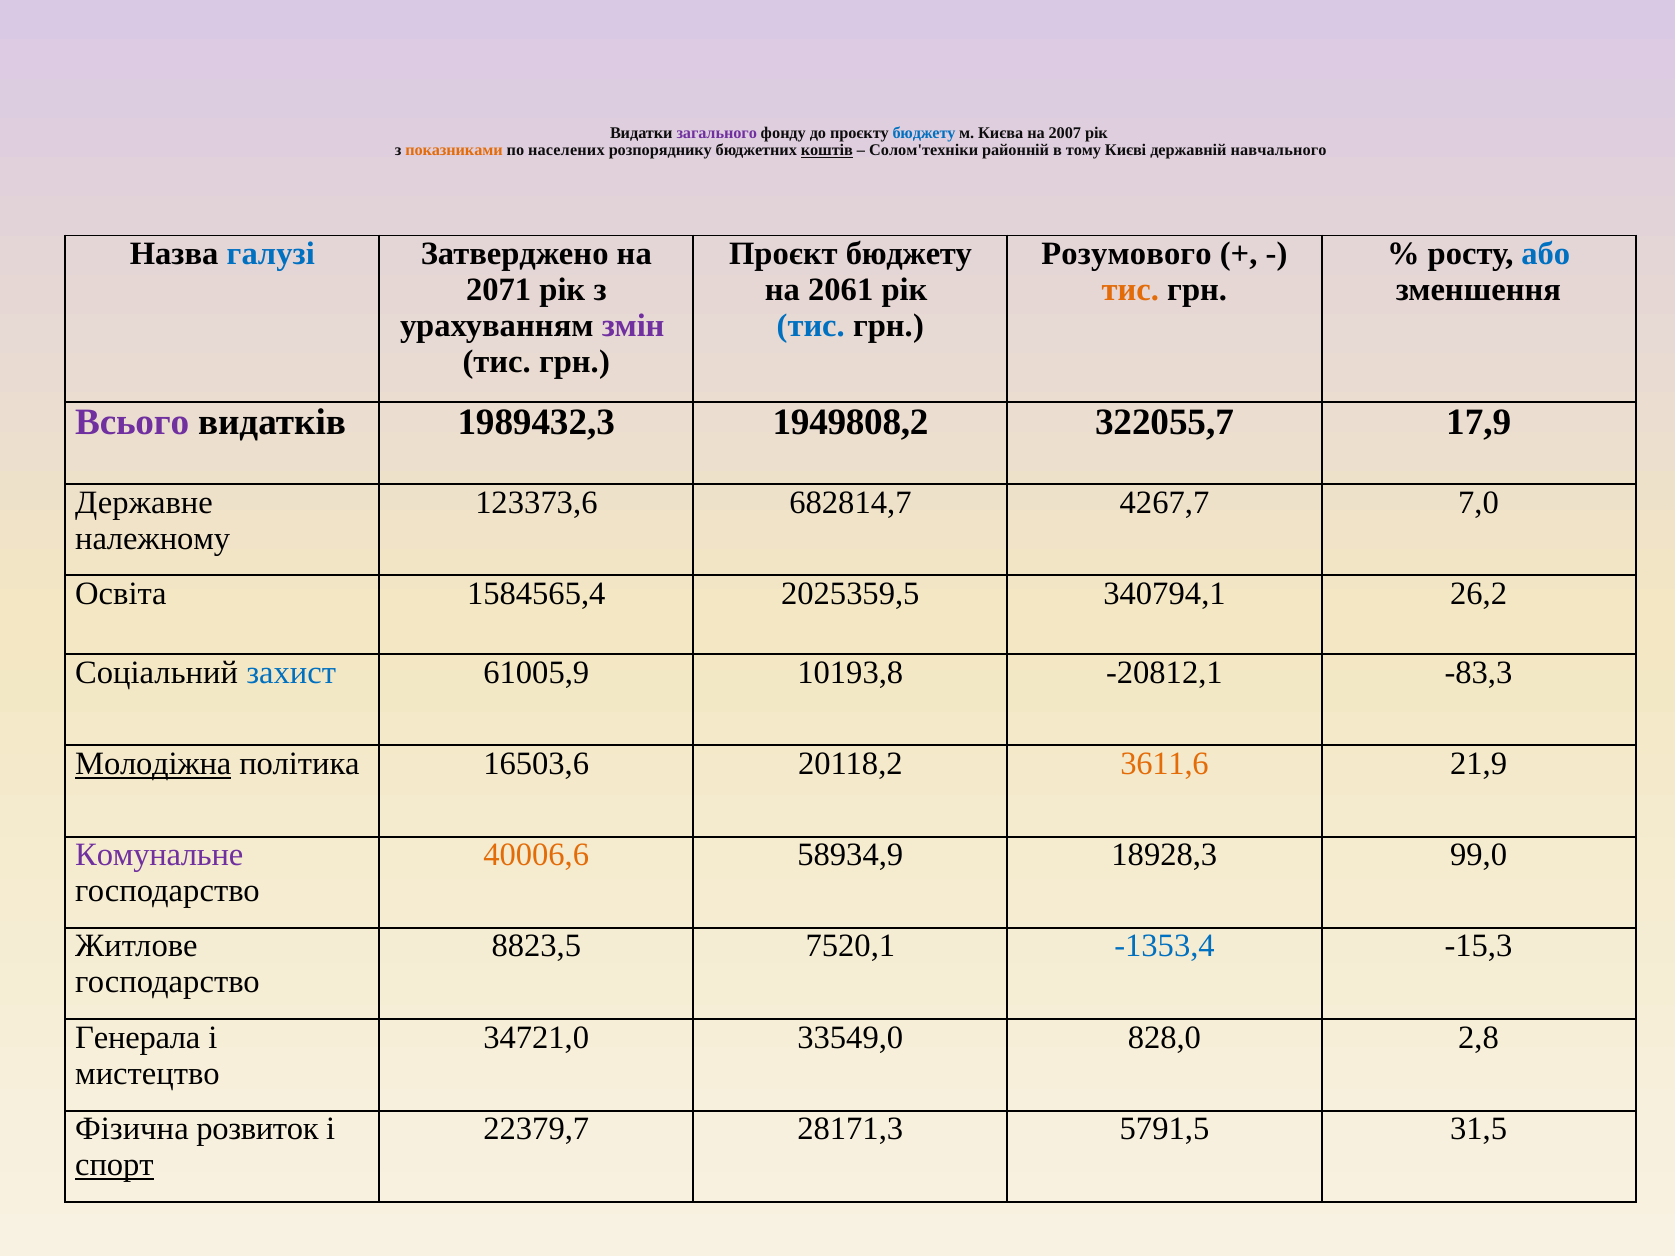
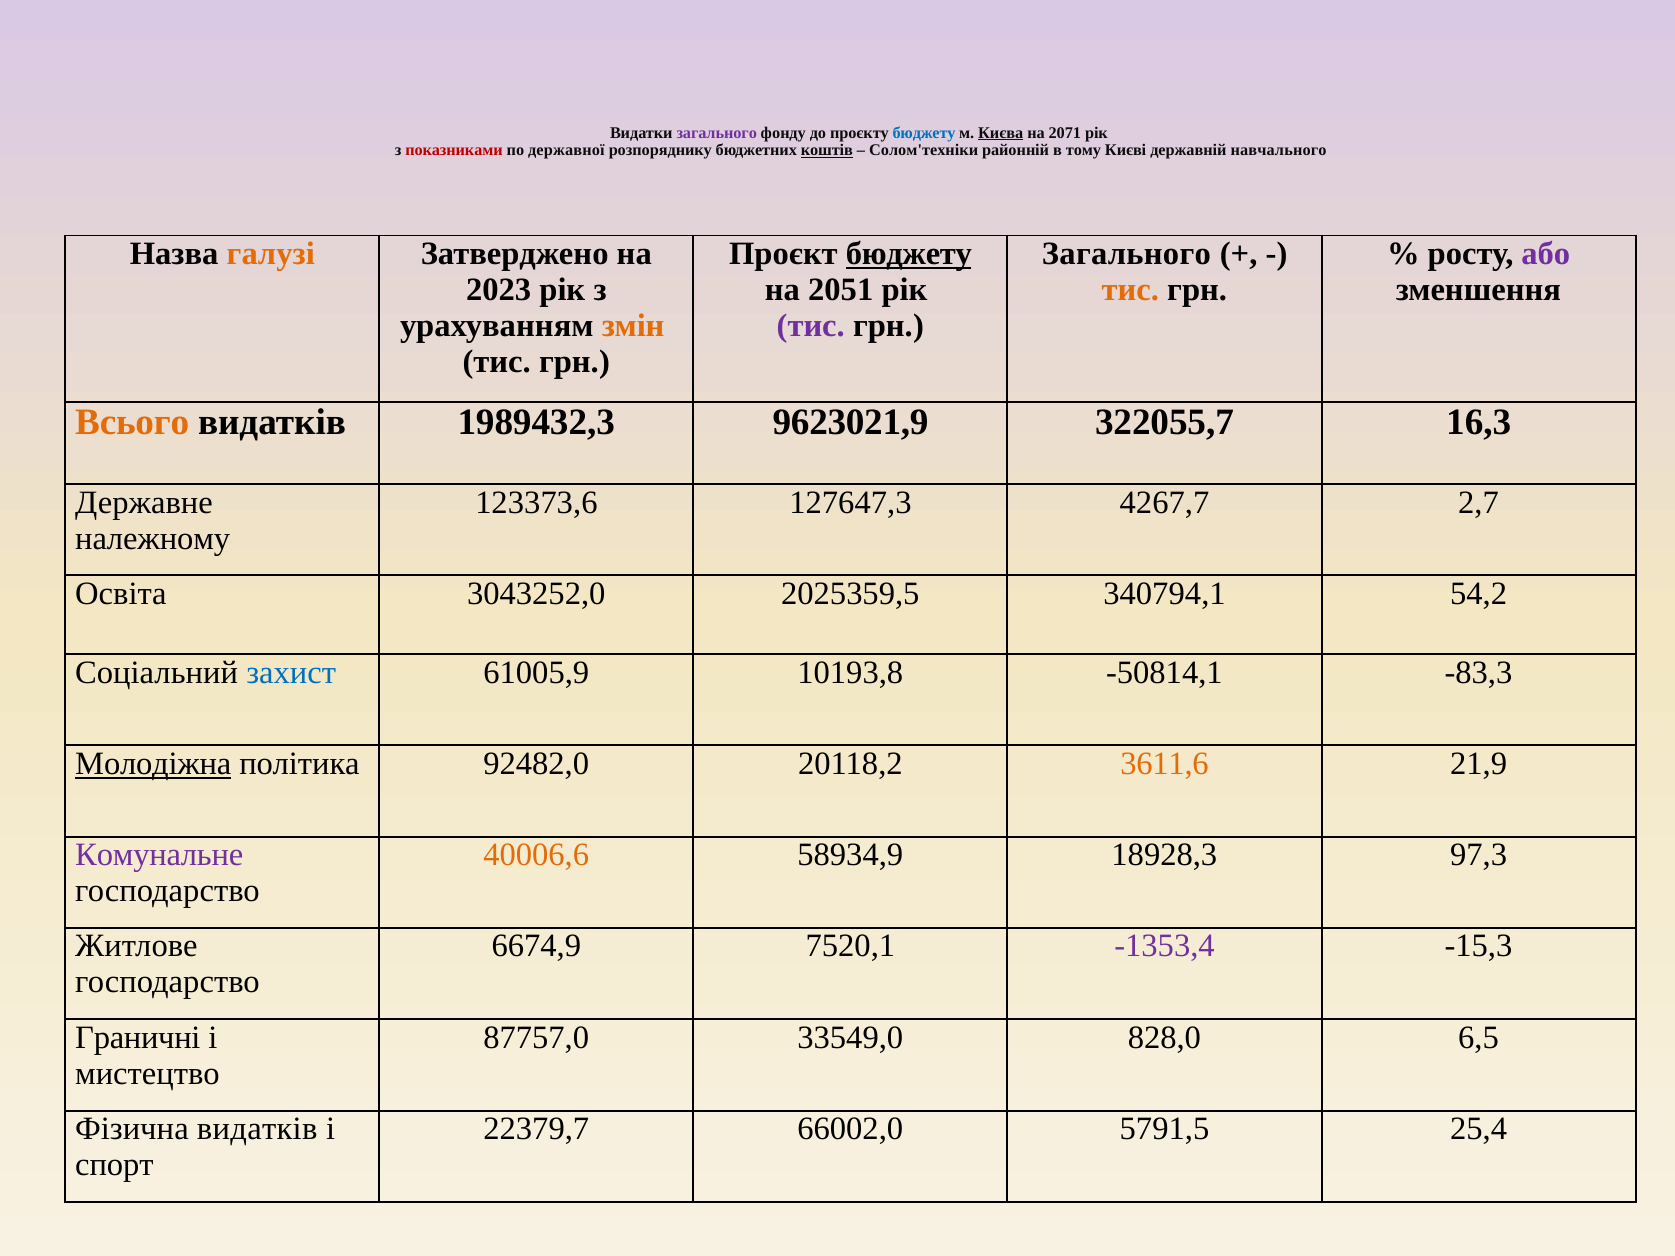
Києва underline: none -> present
2007: 2007 -> 2071
показниками colour: orange -> red
населених: населених -> державної
галузі colour: blue -> orange
бюджету at (909, 254) underline: none -> present
Розумового at (1127, 254): Розумового -> Загального
або colour: blue -> purple
2071: 2071 -> 2023
2061: 2061 -> 2051
змін colour: purple -> orange
тис at (811, 326) colour: blue -> purple
Всього colour: purple -> orange
1949808,2: 1949808,2 -> 9623021,9
17,9: 17,9 -> 16,3
682814,7: 682814,7 -> 127647,3
7,0: 7,0 -> 2,7
1584565,4: 1584565,4 -> 3043252,0
26,2: 26,2 -> 54,2
-20812,1: -20812,1 -> -50814,1
16503,6: 16503,6 -> 92482,0
99,0: 99,0 -> 97,3
8823,5: 8823,5 -> 6674,9
-1353,4 colour: blue -> purple
Генерала: Генерала -> Граничні
34721,0: 34721,0 -> 87757,0
2,8: 2,8 -> 6,5
Фізична розвиток: розвиток -> видатків
28171,3: 28171,3 -> 66002,0
31,5: 31,5 -> 25,4
спорт underline: present -> none
